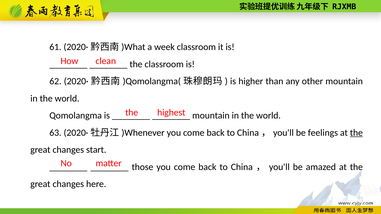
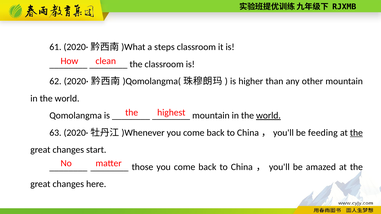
week: week -> steps
world at (268, 116) underline: none -> present
feelings: feelings -> feeding
